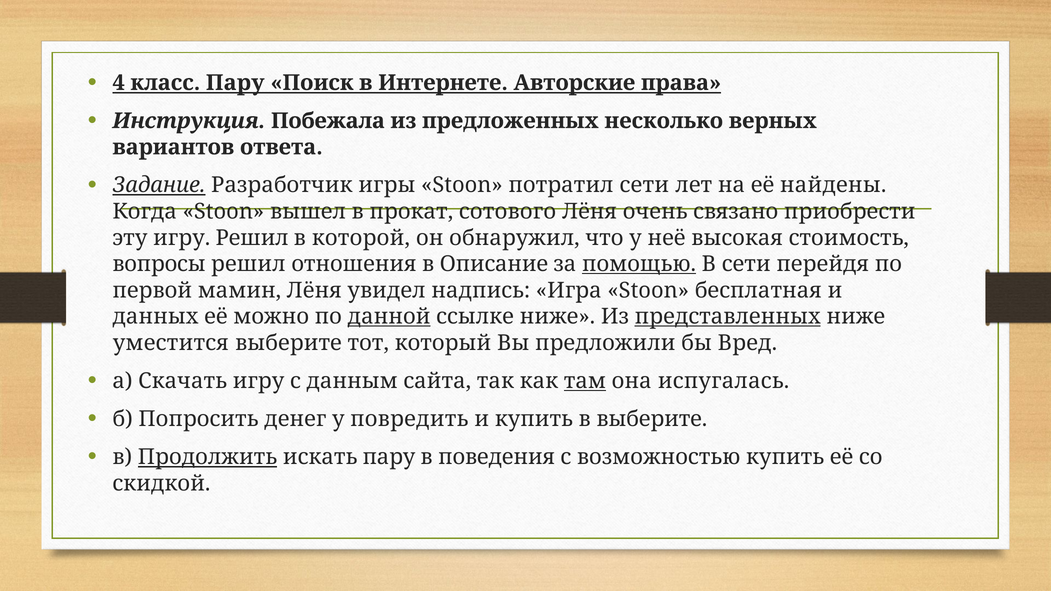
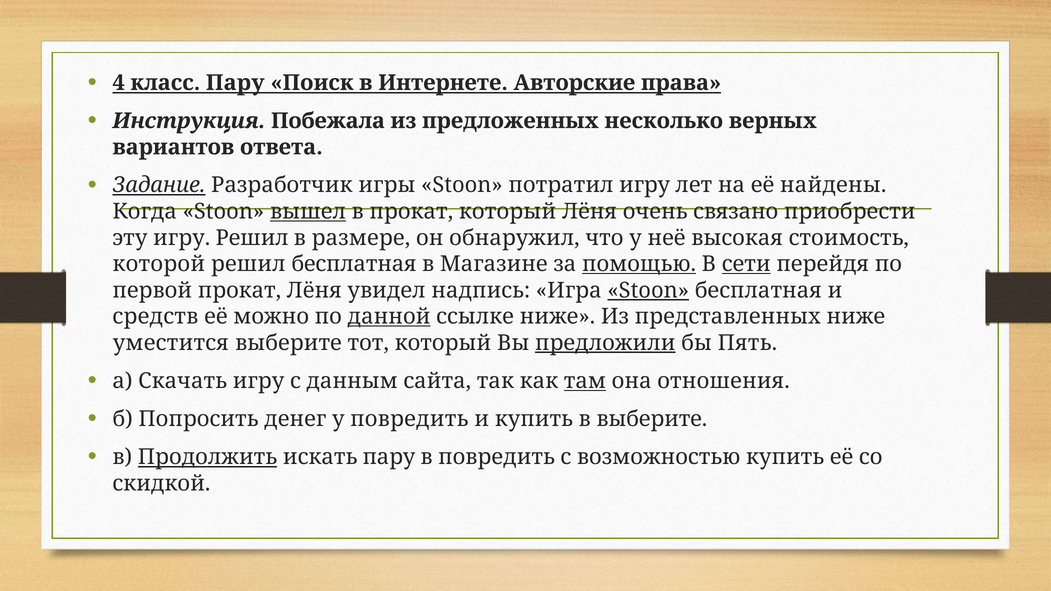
потратил сети: сети -> игру
вышел underline: none -> present
прокат сотового: сотового -> который
которой: которой -> размере
вопросы: вопросы -> которой
решил отношения: отношения -> бесплатная
Описание: Описание -> Магазине
сети at (746, 264) underline: none -> present
первой мамин: мамин -> прокат
Stoon at (648, 290) underline: none -> present
данных: данных -> средств
представленных underline: present -> none
предложили underline: none -> present
Вред: Вред -> Пять
испугалась: испугалась -> отношения
в поведения: поведения -> повредить
